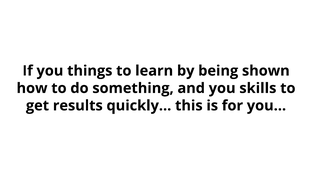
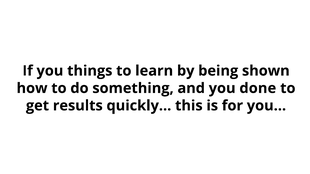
skills: skills -> done
